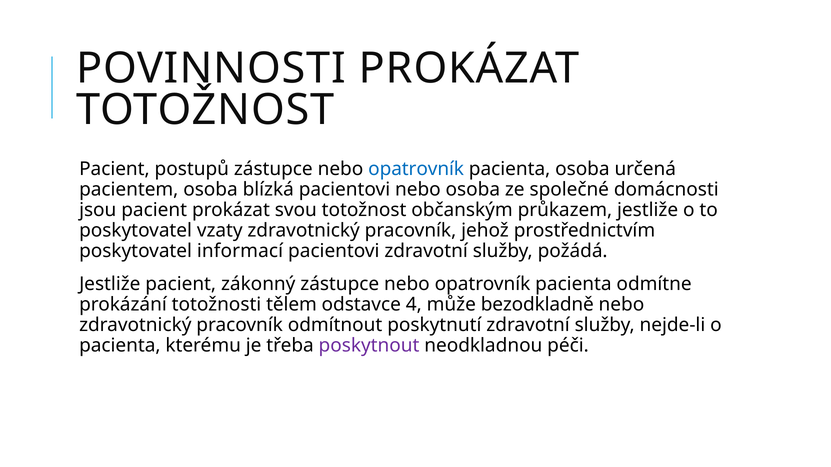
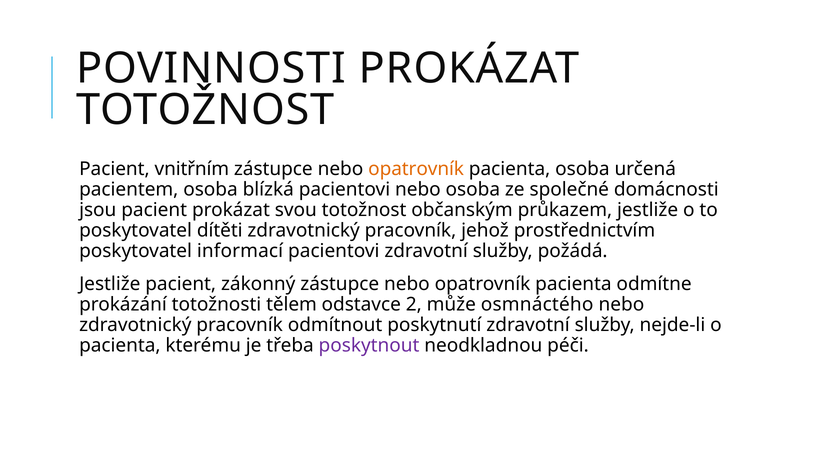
postupů: postupů -> vnitřním
opatrovník at (416, 169) colour: blue -> orange
vzaty: vzaty -> dítěti
4: 4 -> 2
bezodkladně: bezodkladně -> osmnáctého
